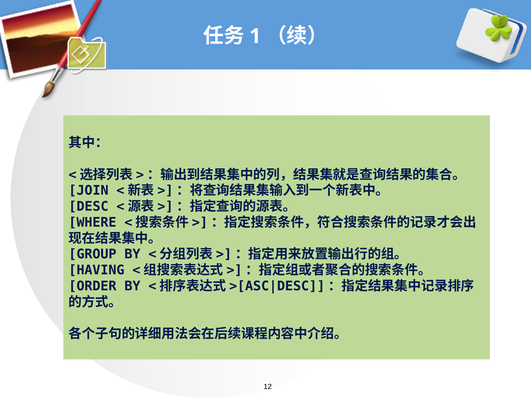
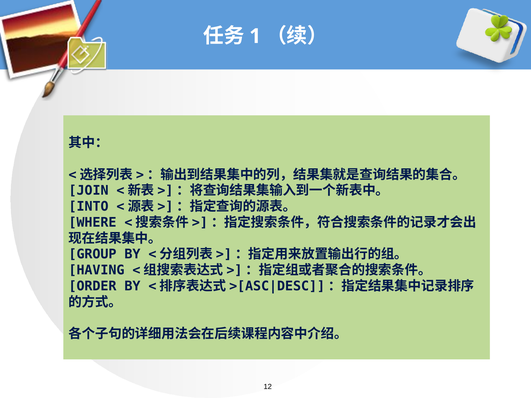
DESC: DESC -> INTO
